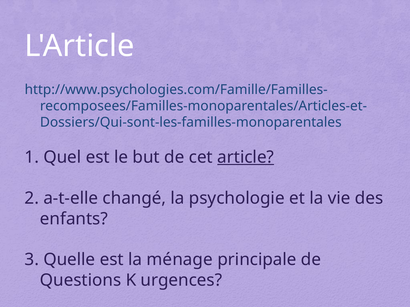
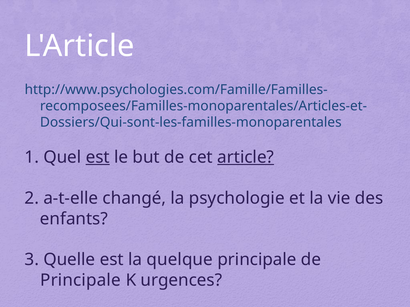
est at (98, 158) underline: none -> present
ménage: ménage -> quelque
Questions at (81, 281): Questions -> Principale
